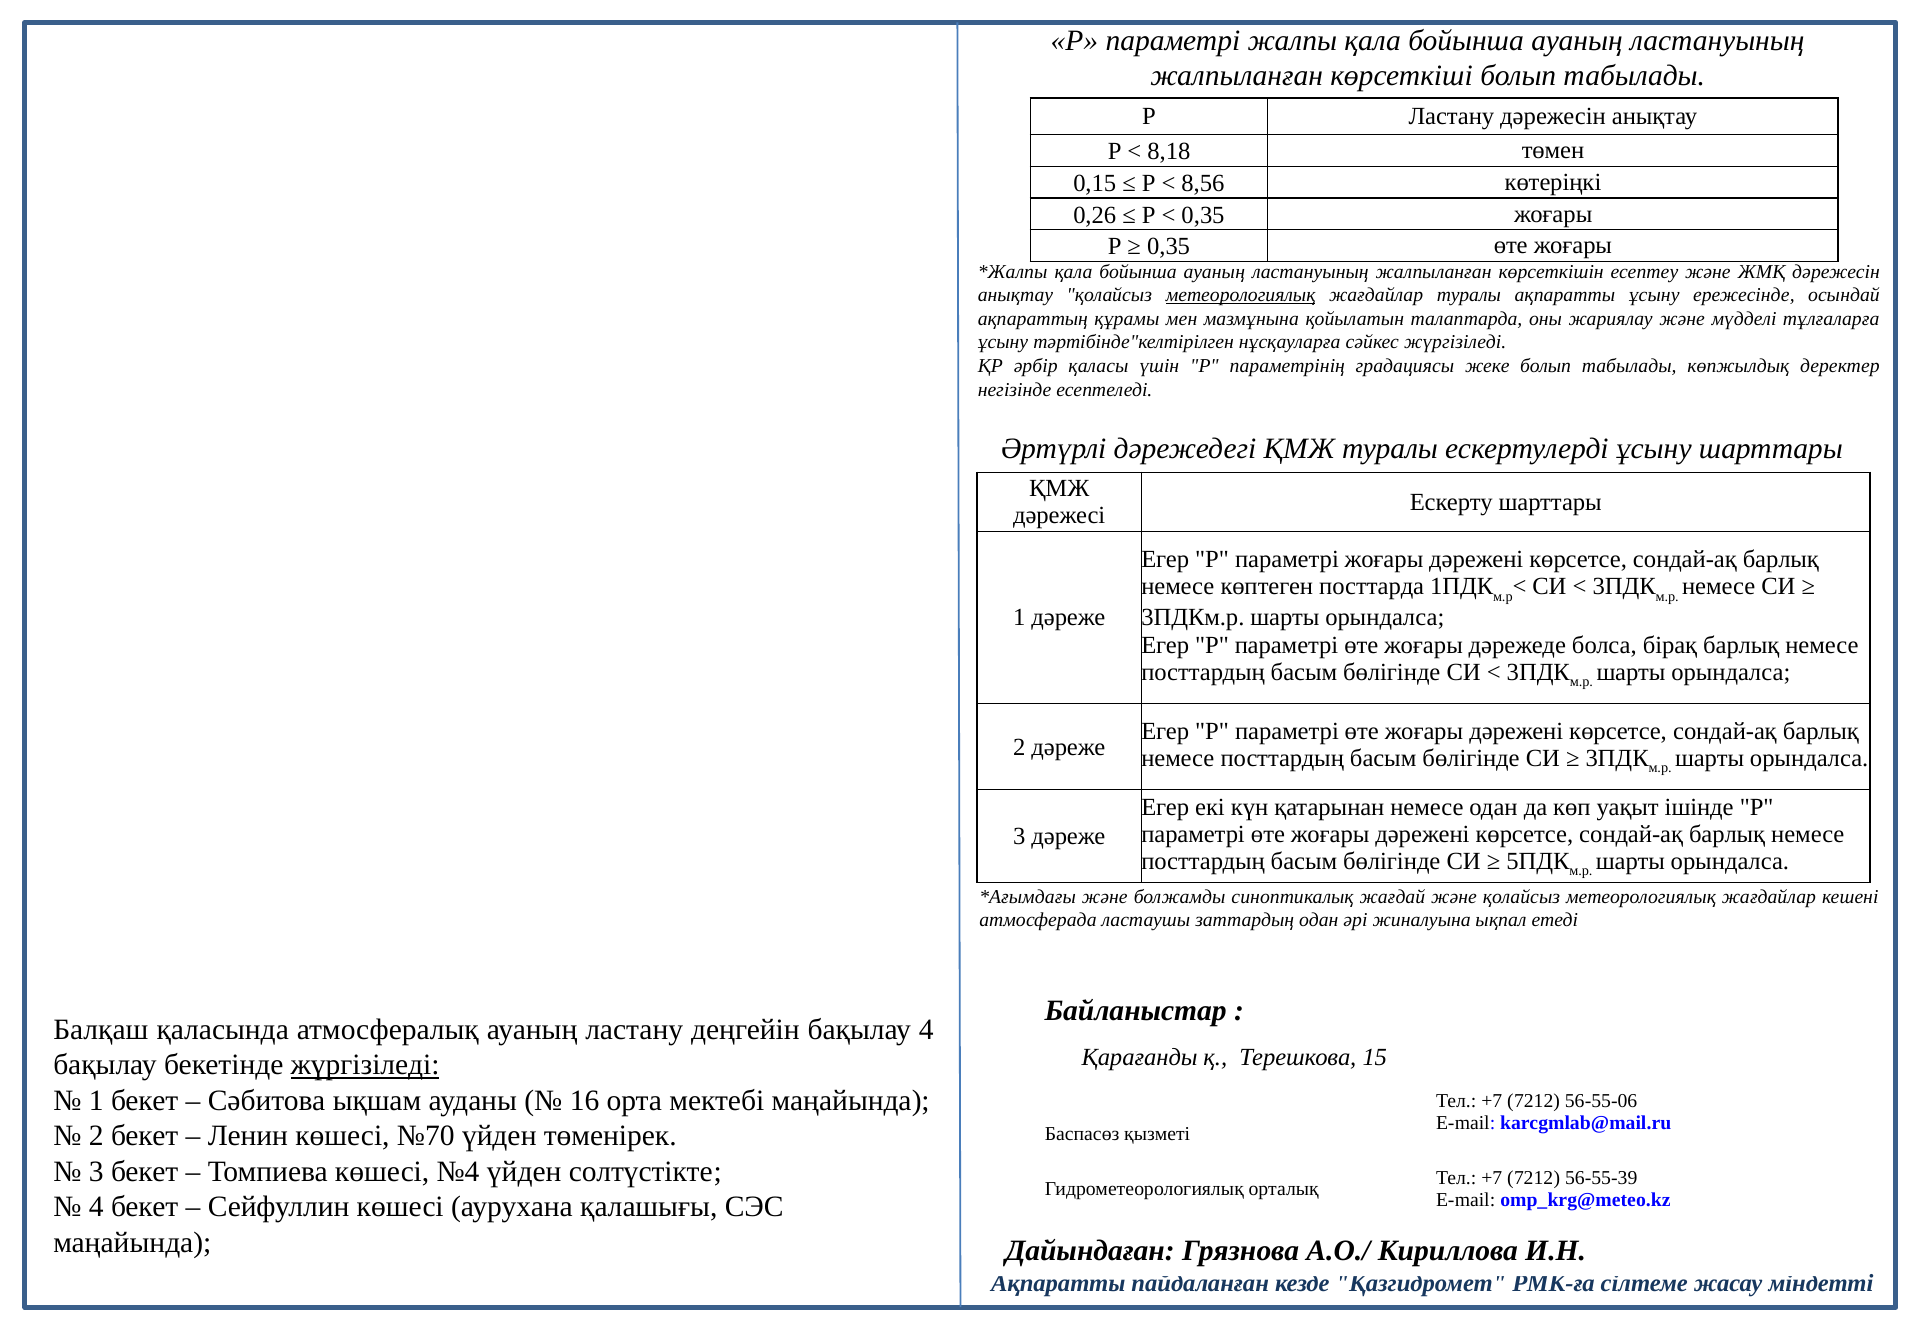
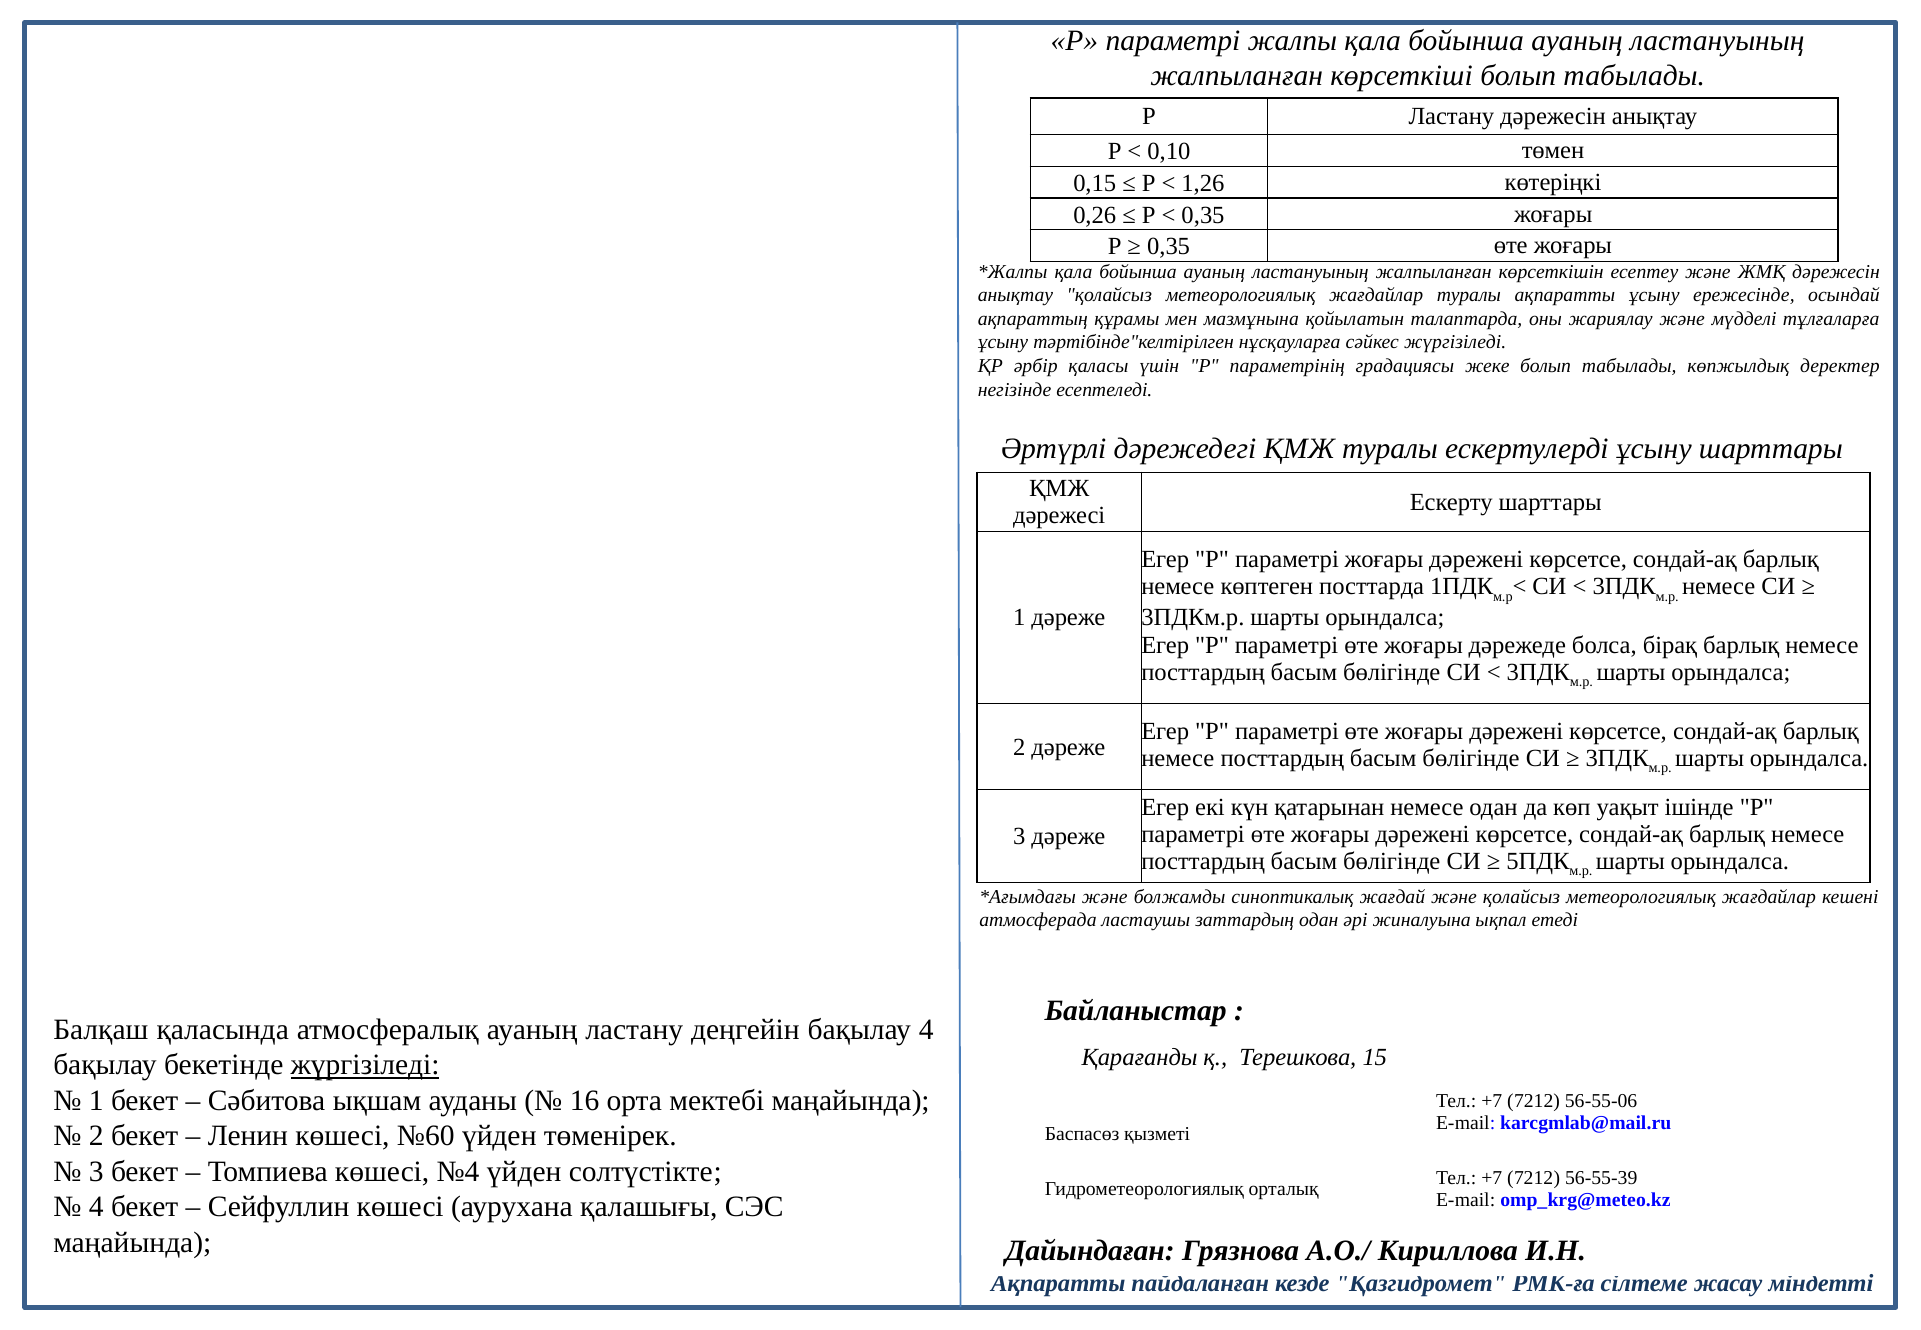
8,18: 8,18 -> 0,10
8,56: 8,56 -> 1,26
метеорологиялық at (1241, 295) underline: present -> none
№70: №70 -> №60
